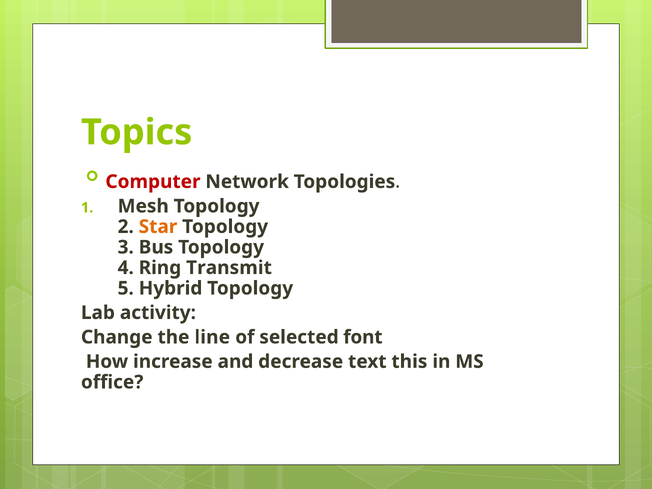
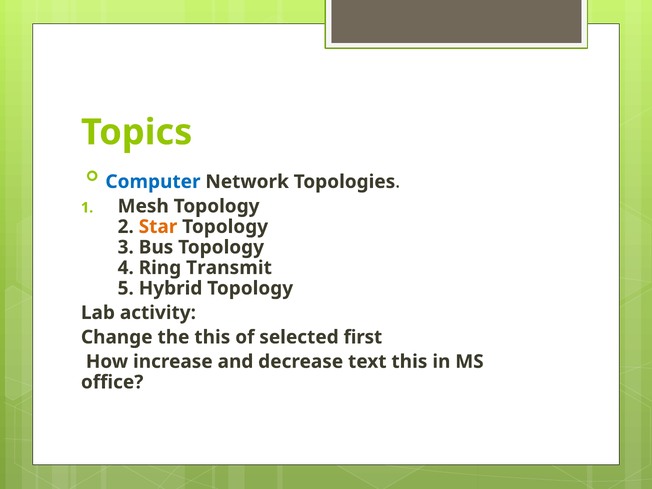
Computer colour: red -> blue
the line: line -> this
font: font -> first
